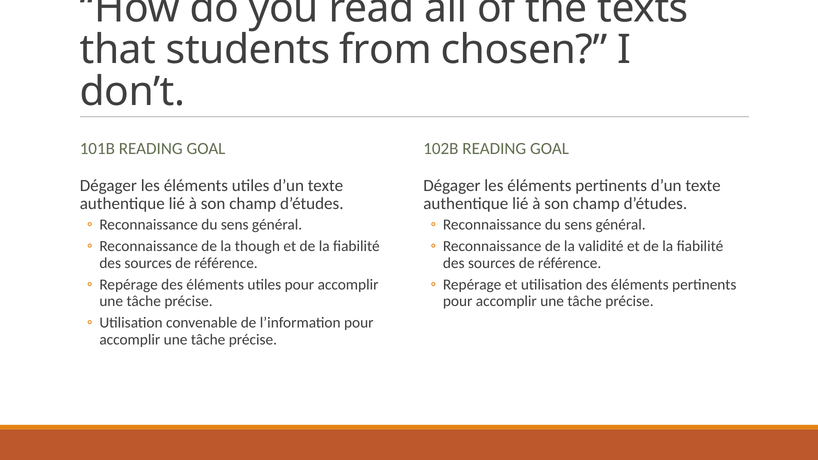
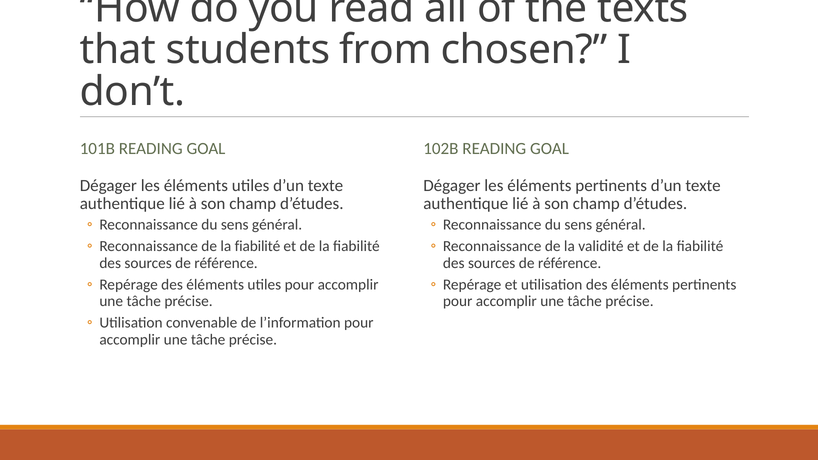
Reconnaissance de la though: though -> fiabilité
